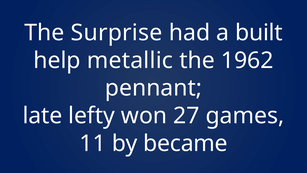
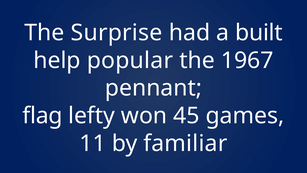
metallic: metallic -> popular
1962: 1962 -> 1967
late: late -> flag
27: 27 -> 45
became: became -> familiar
